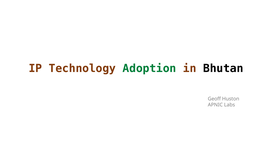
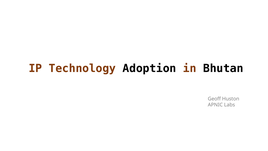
Adoption colour: green -> black
